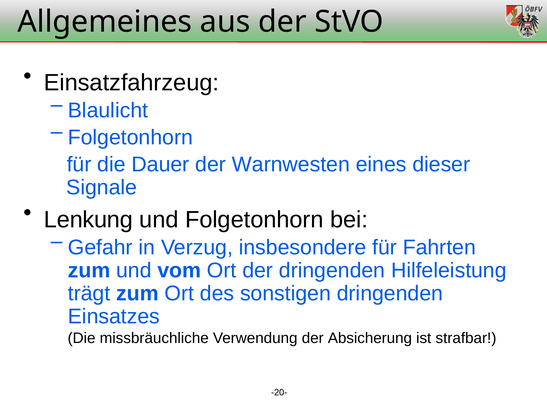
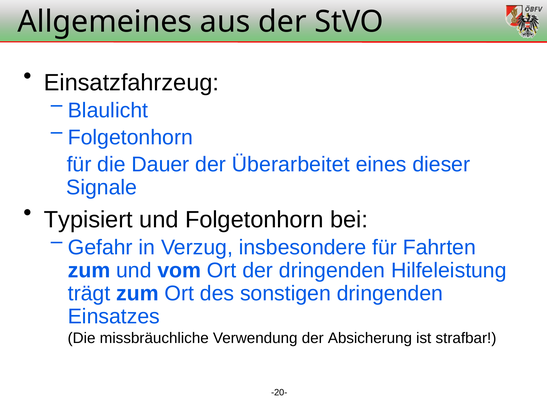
Warnwesten: Warnwesten -> Überarbeitet
Lenkung: Lenkung -> Typisiert
